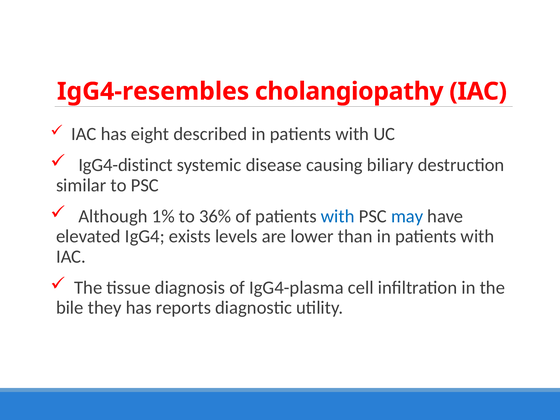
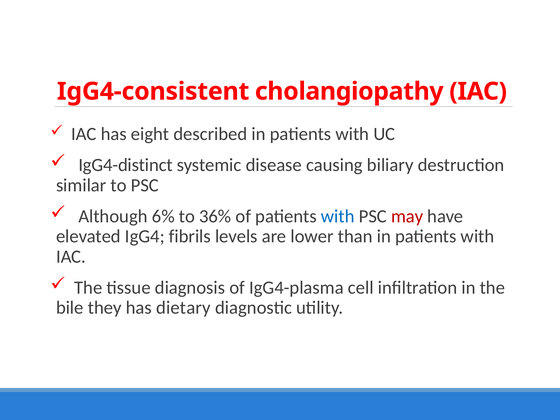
IgG4-resembles: IgG4-resembles -> IgG4-consistent
1%: 1% -> 6%
may colour: blue -> red
exists: exists -> fibrils
reports: reports -> dietary
